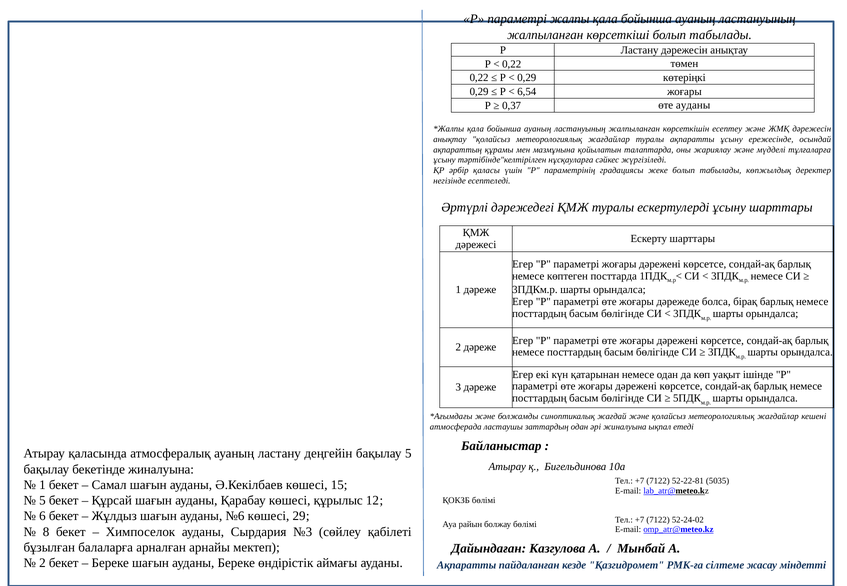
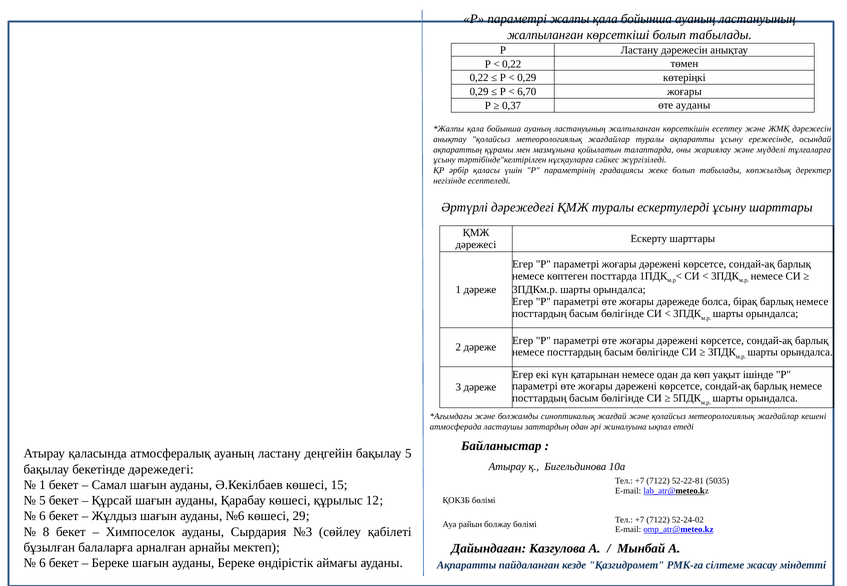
6,54: 6,54 -> 6,70
бекетінде жиналуына: жиналуына -> дәрежедегі
2 at (42, 563): 2 -> 6
